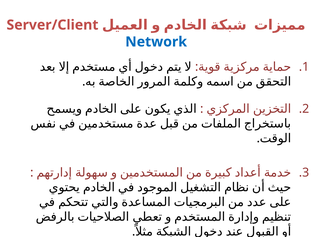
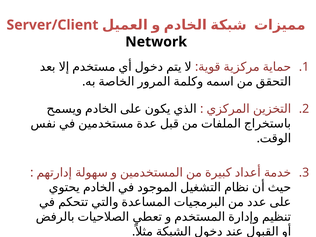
Network colour: blue -> black
